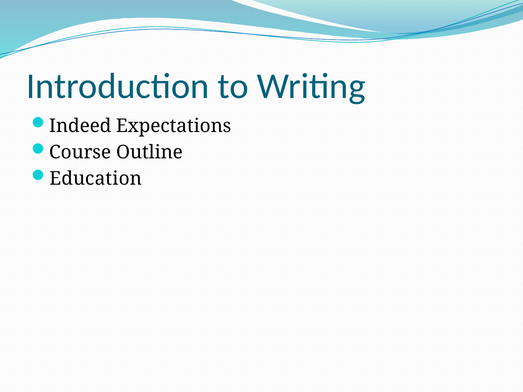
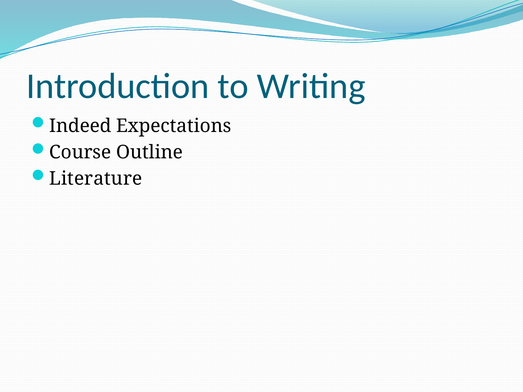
Education: Education -> Literature
